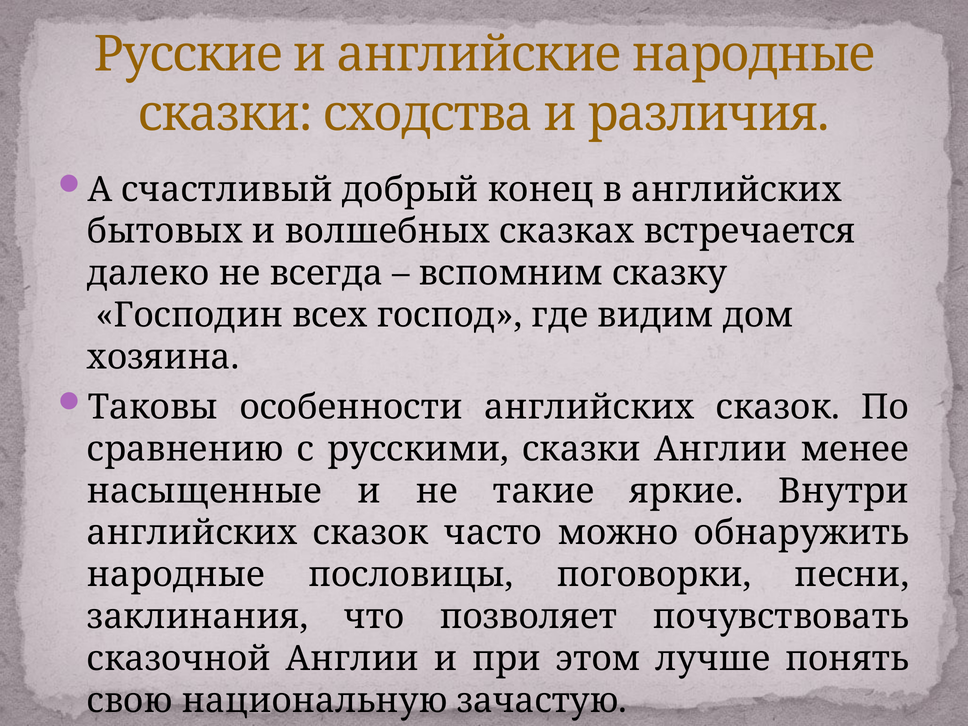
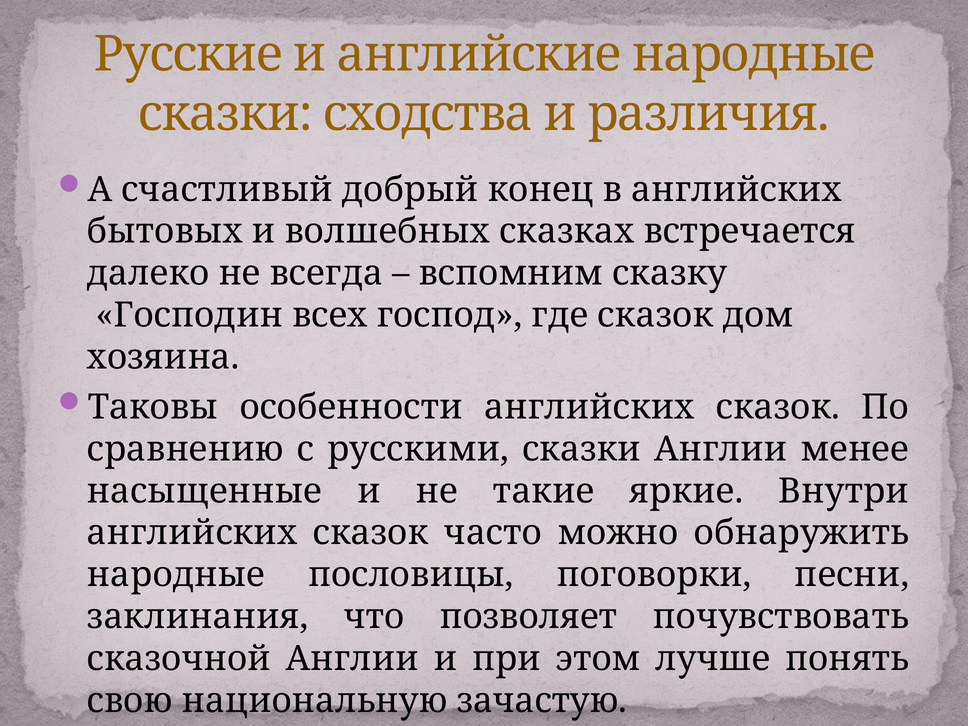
где видим: видим -> сказок
